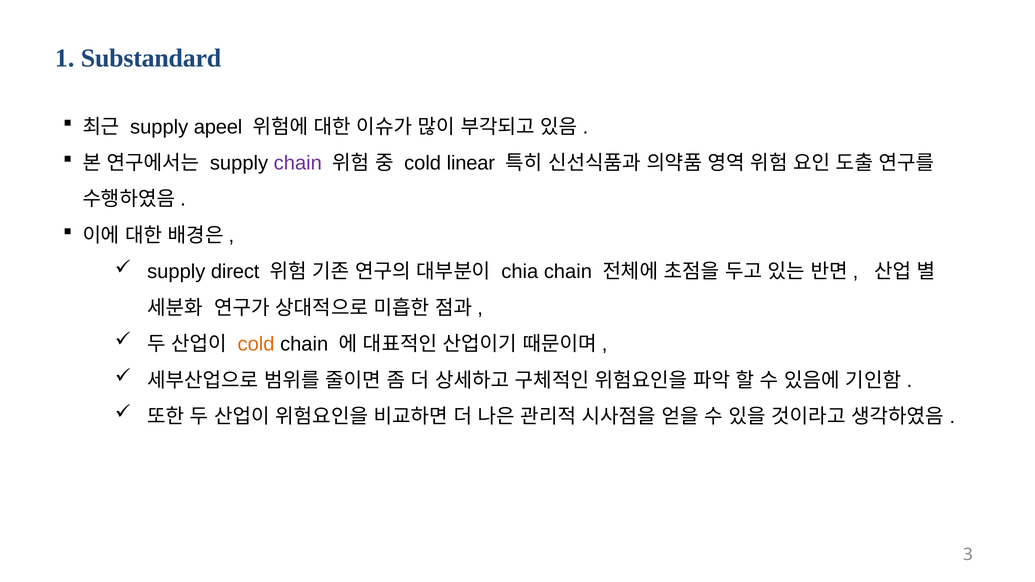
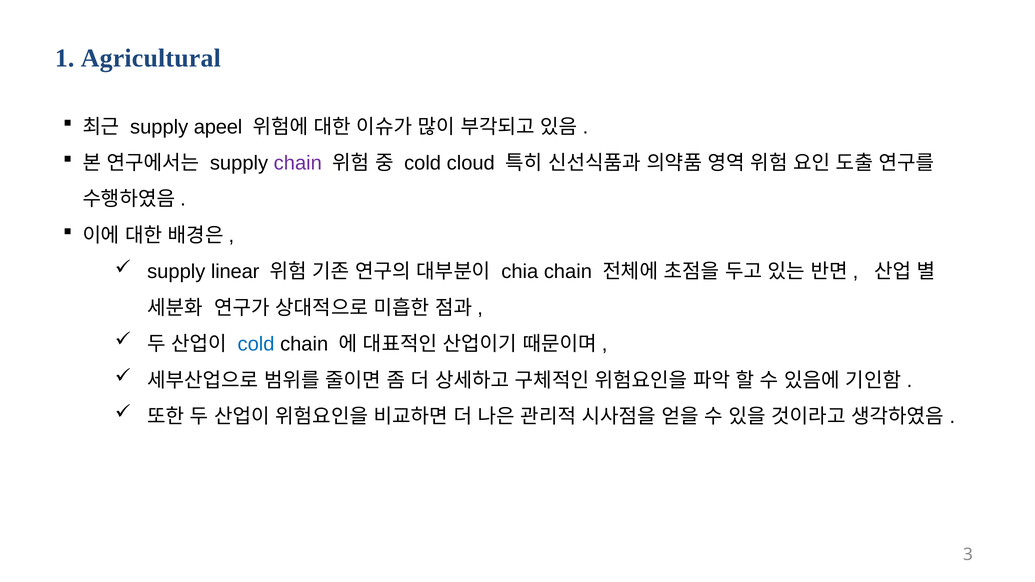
Substandard: Substandard -> Agricultural
linear: linear -> cloud
direct: direct -> linear
cold at (256, 344) colour: orange -> blue
